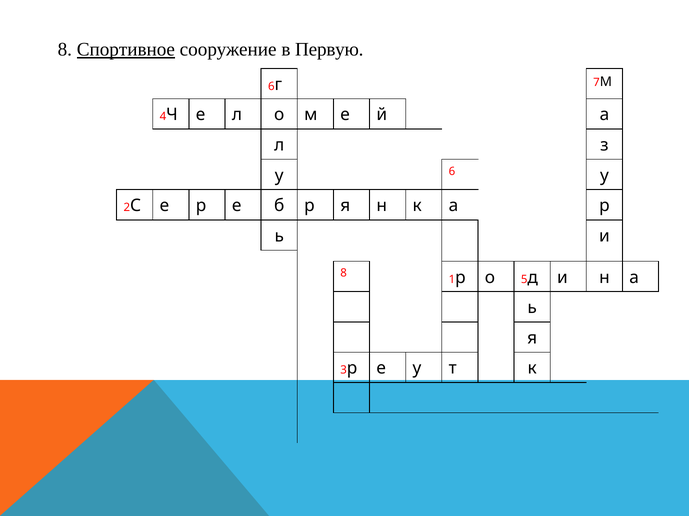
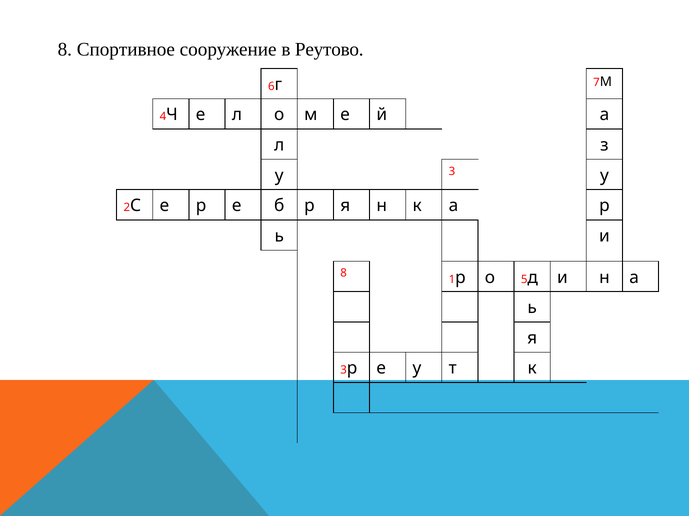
Спортивное underline: present -> none
Первую: Первую -> Реутово
у 6: 6 -> 3
